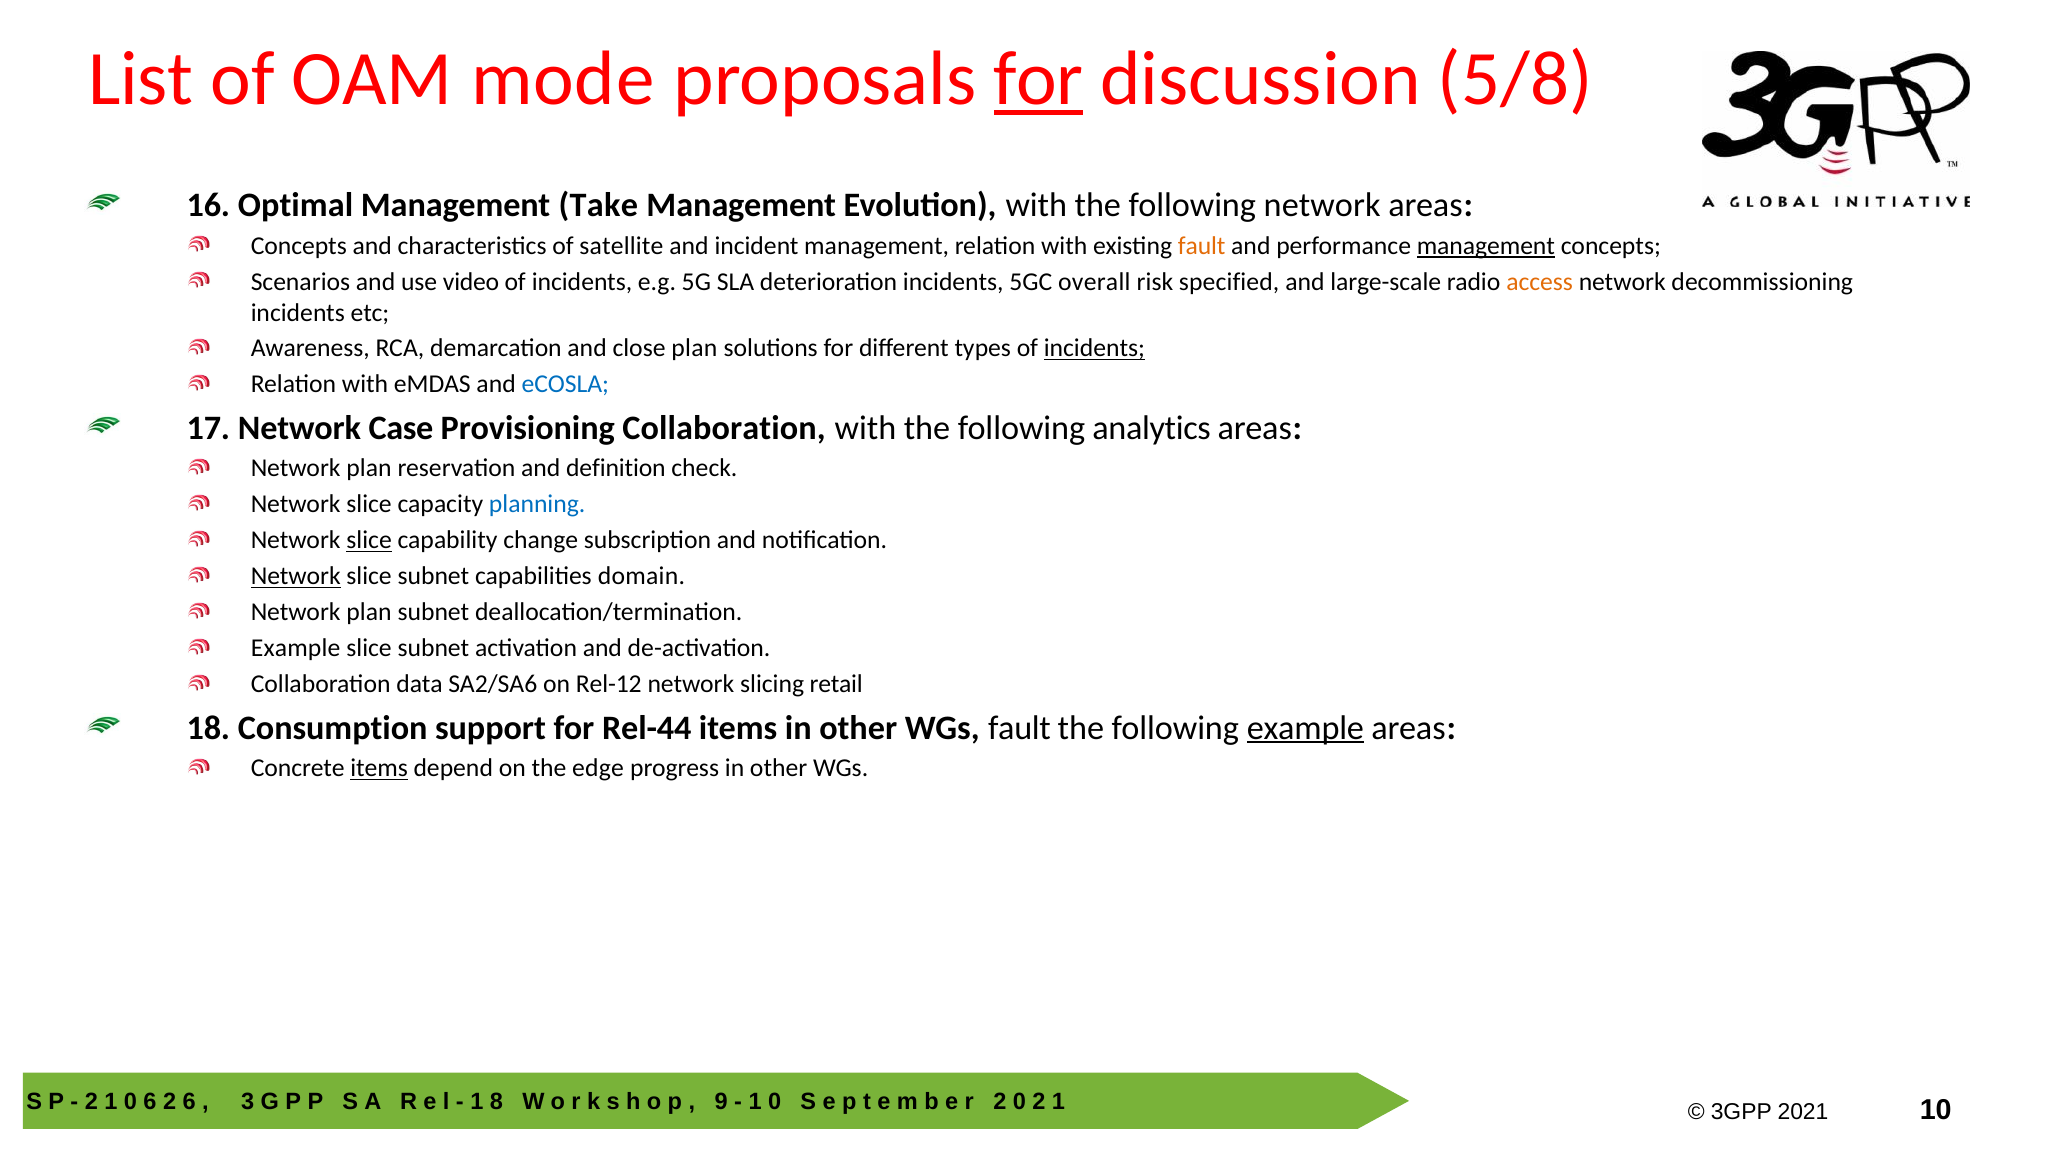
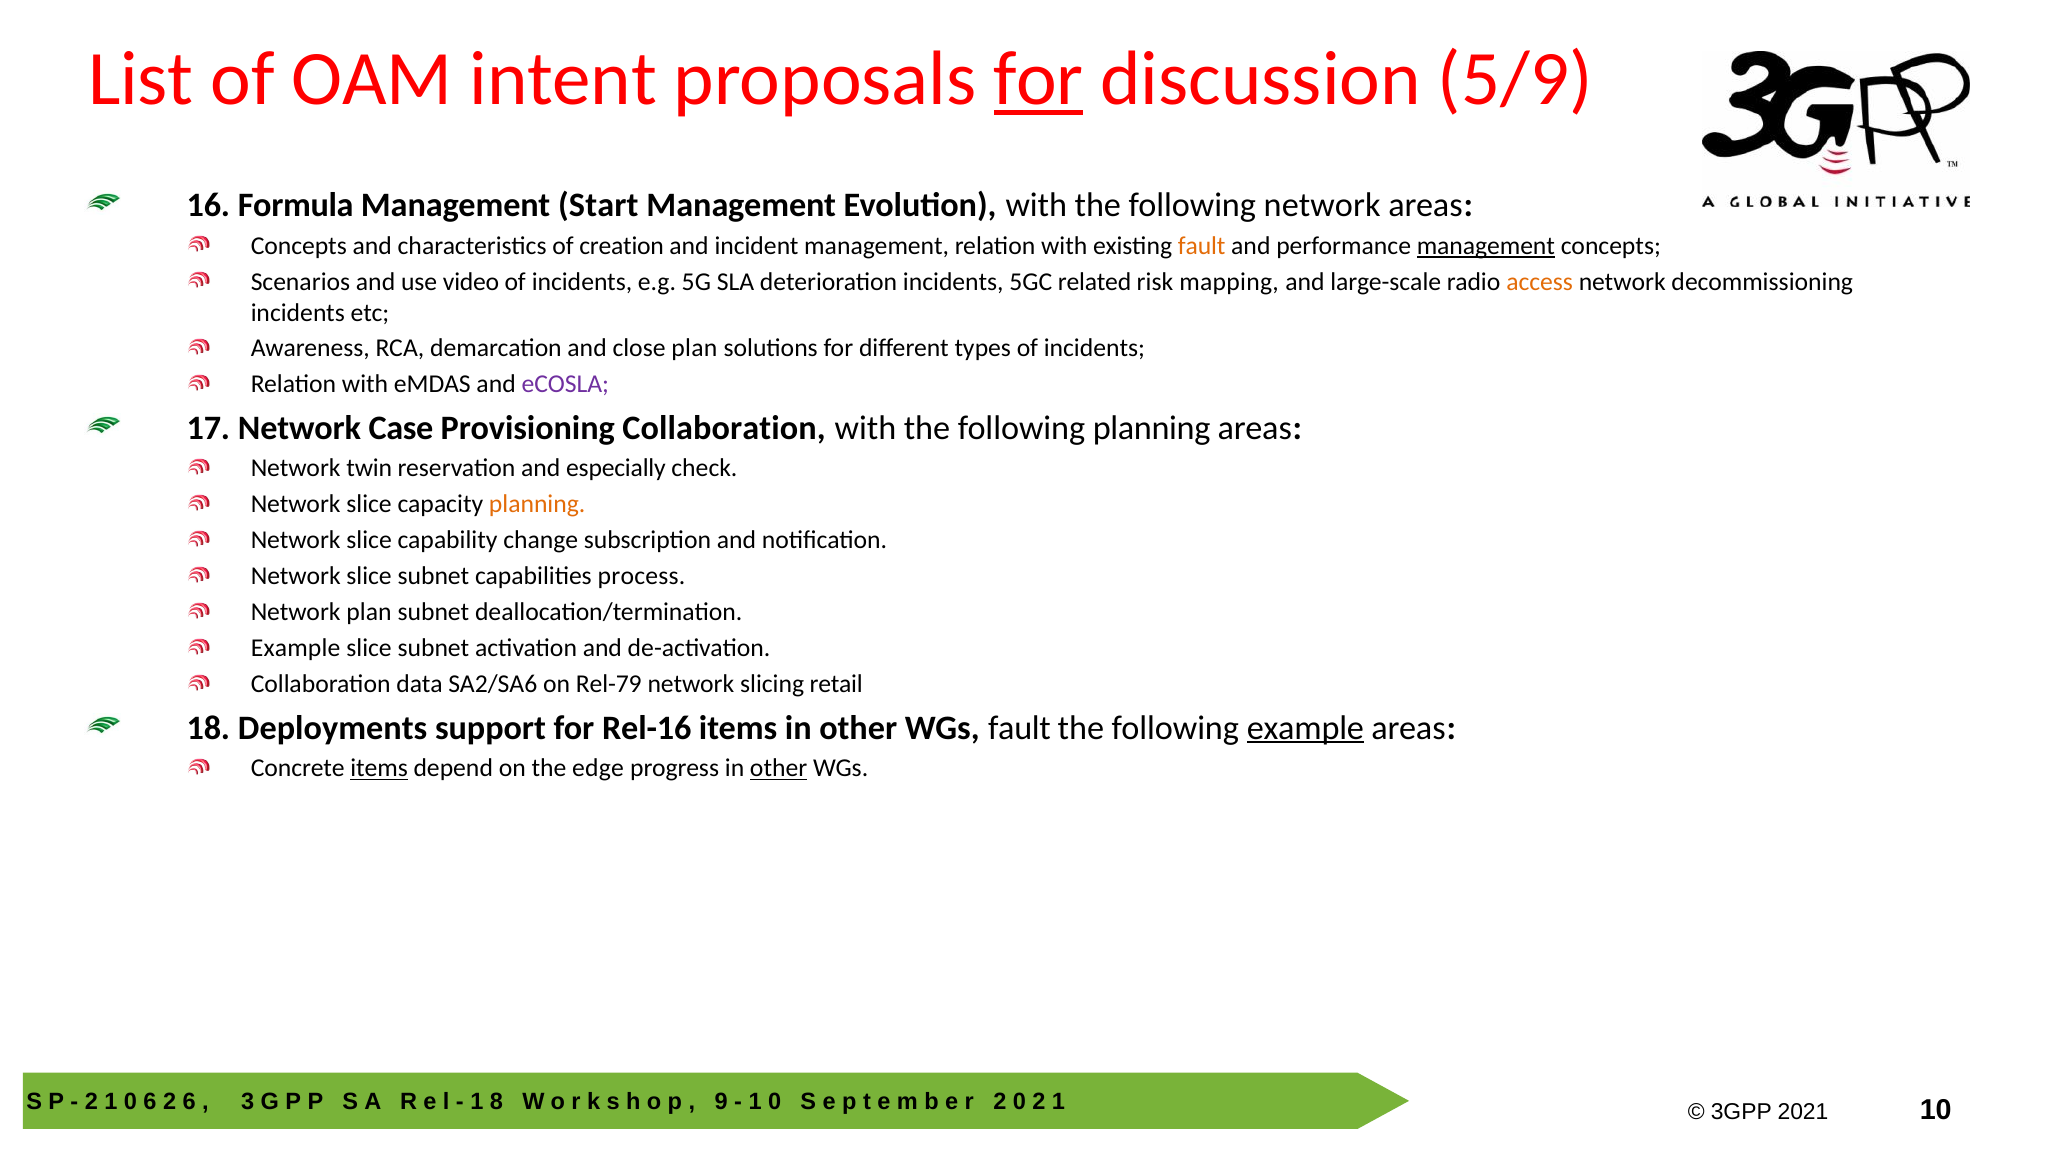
mode: mode -> intent
5/8: 5/8 -> 5/9
Optimal: Optimal -> Formula
Take: Take -> Start
satellite: satellite -> creation
overall: overall -> related
specified: specified -> mapping
incidents at (1094, 349) underline: present -> none
eCOSLA colour: blue -> purple
following analytics: analytics -> planning
plan at (369, 468): plan -> twin
definition: definition -> especially
planning at (537, 504) colour: blue -> orange
slice at (369, 540) underline: present -> none
Network at (296, 576) underline: present -> none
domain: domain -> process
Rel-12: Rel-12 -> Rel-79
Consumption: Consumption -> Deployments
Rel-44: Rel-44 -> Rel-16
other at (779, 768) underline: none -> present
